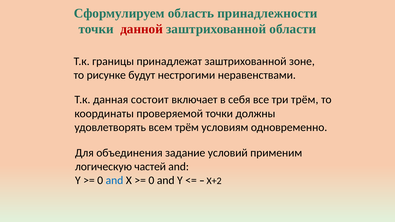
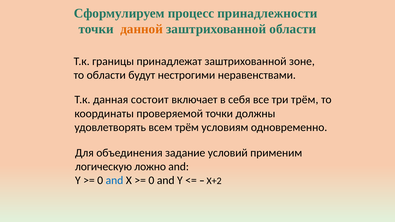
область: область -> процесс
данной colour: red -> orange
то рисунке: рисунке -> области
частей: частей -> ложно
